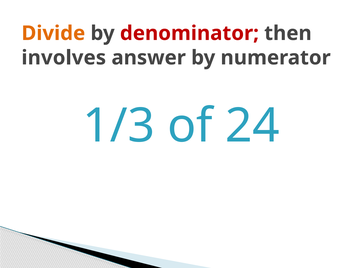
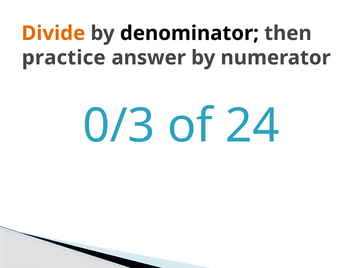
denominator colour: red -> black
involves: involves -> practice
1/3: 1/3 -> 0/3
